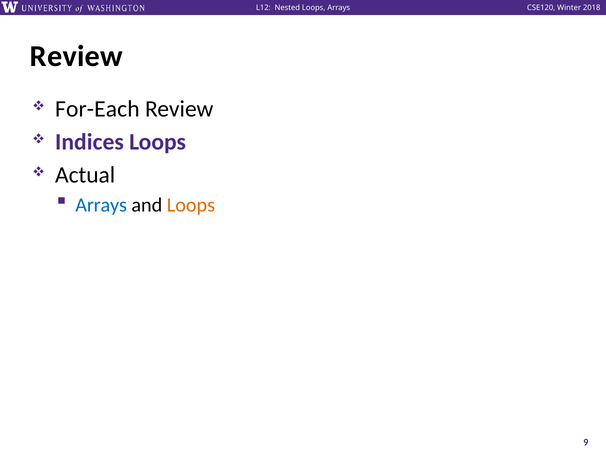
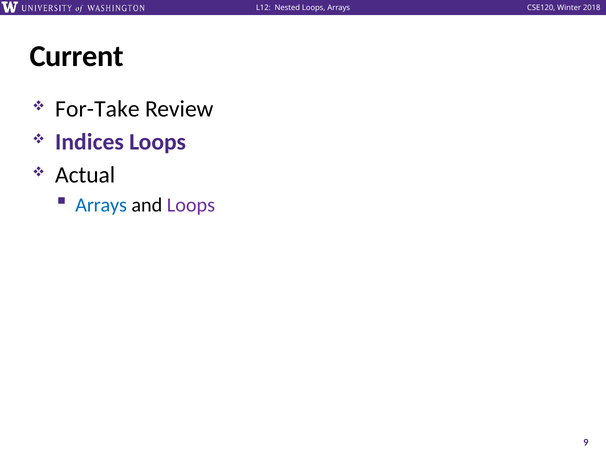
Review at (76, 56): Review -> Current
For-Each: For-Each -> For-Take
Loops at (191, 205) colour: orange -> purple
